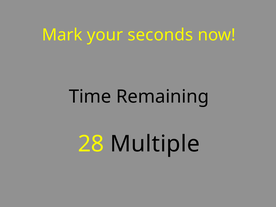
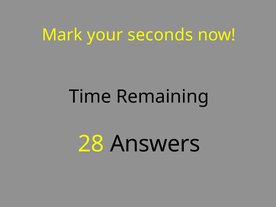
Multiple: Multiple -> Answers
